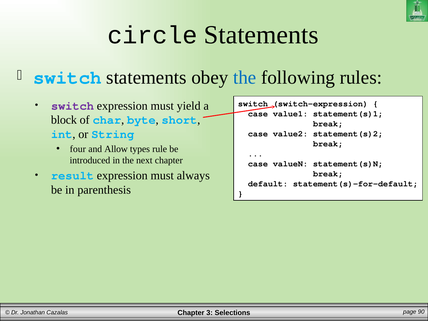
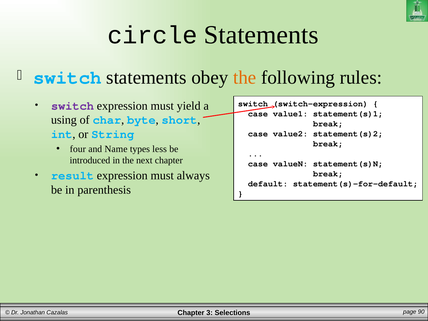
the at (245, 78) colour: blue -> orange
block: block -> using
Allow: Allow -> Name
rule: rule -> less
